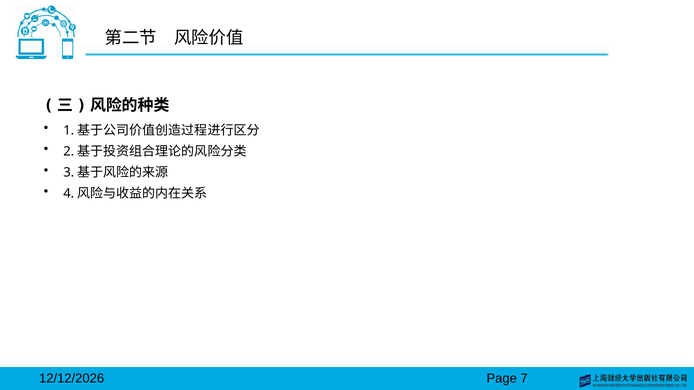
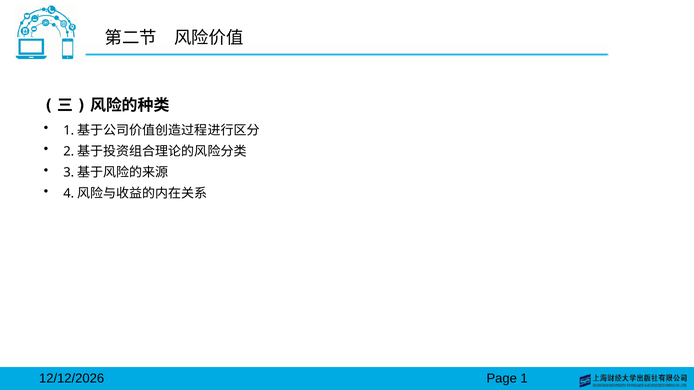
7: 7 -> 1
